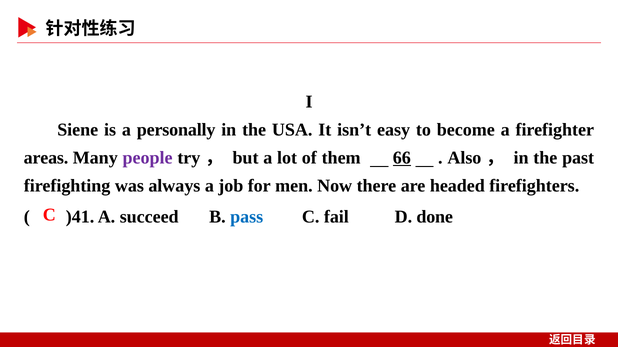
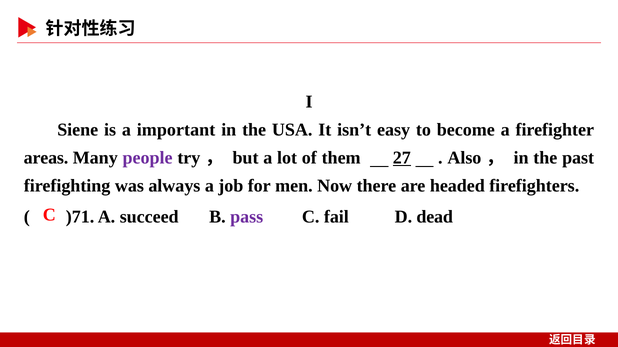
personally: personally -> important
66: 66 -> 27
)41: )41 -> )71
pass colour: blue -> purple
done: done -> dead
